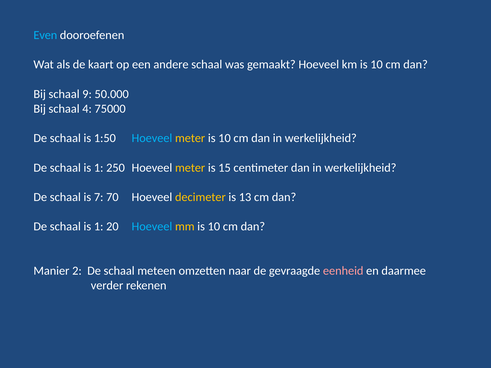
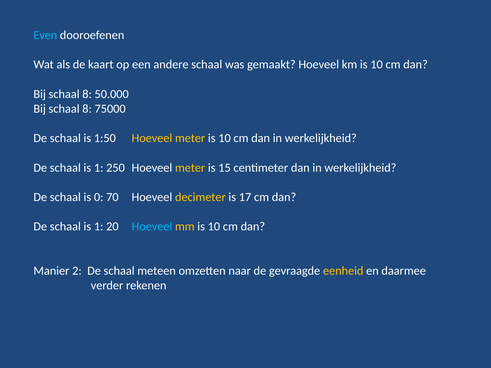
9 at (87, 94): 9 -> 8
4 at (87, 109): 4 -> 8
Hoeveel at (152, 138) colour: light blue -> yellow
7: 7 -> 0
13: 13 -> 17
eenheid colour: pink -> yellow
